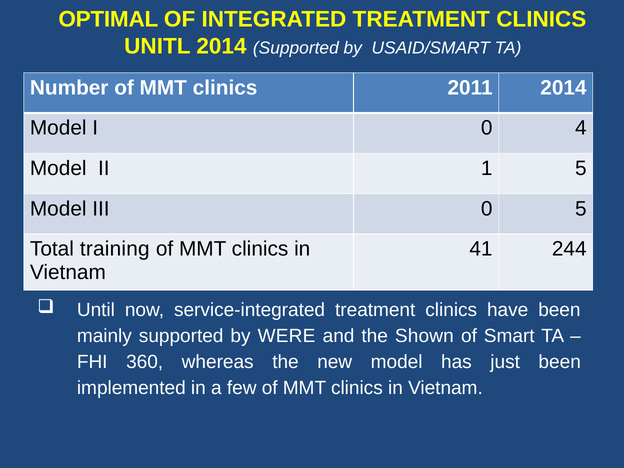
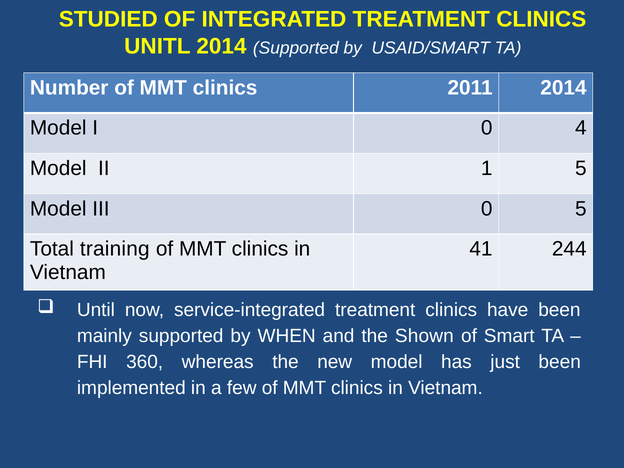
OPTIMAL: OPTIMAL -> STUDIED
WERE: WERE -> WHEN
